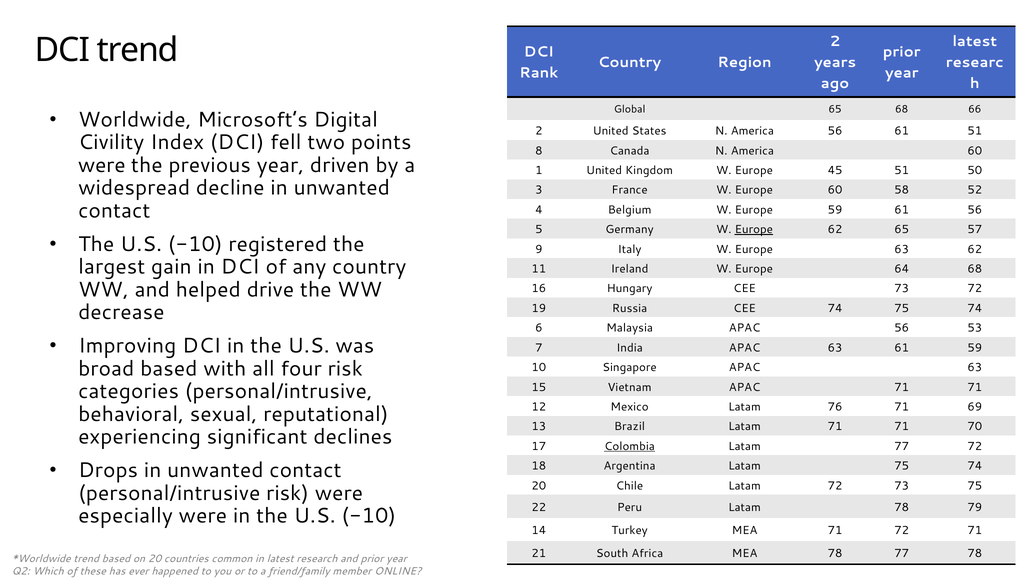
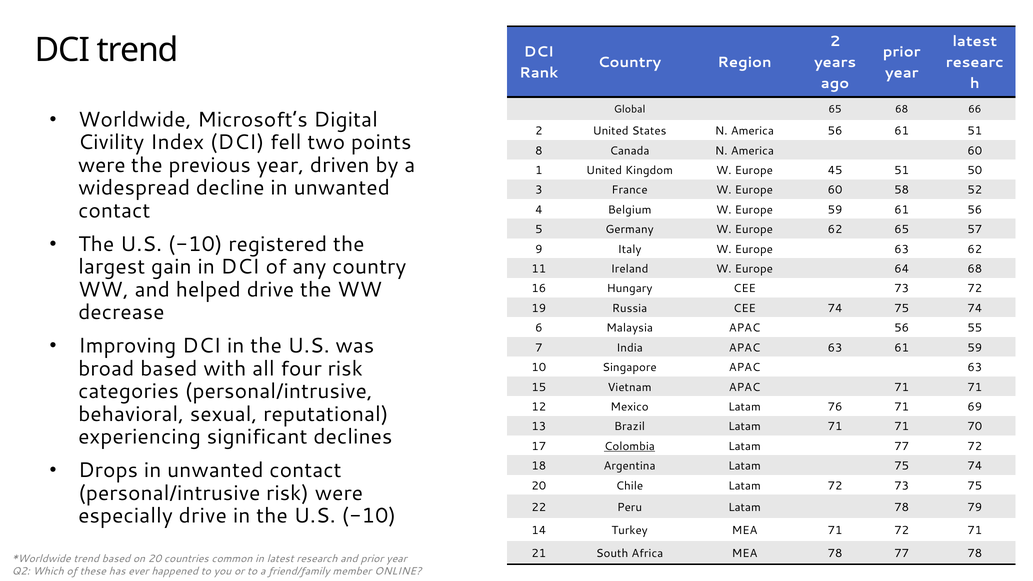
Europe at (754, 230) underline: present -> none
53: 53 -> 55
especially were: were -> drive
